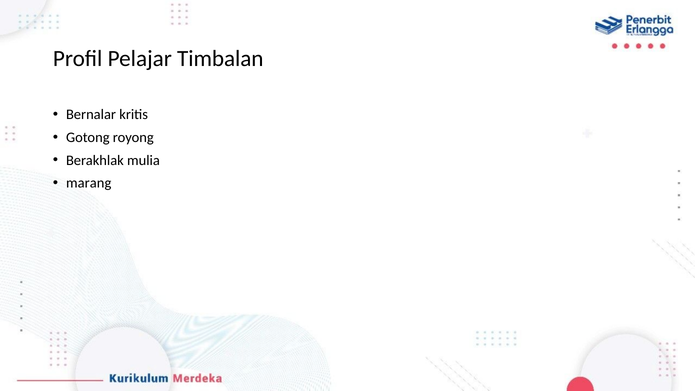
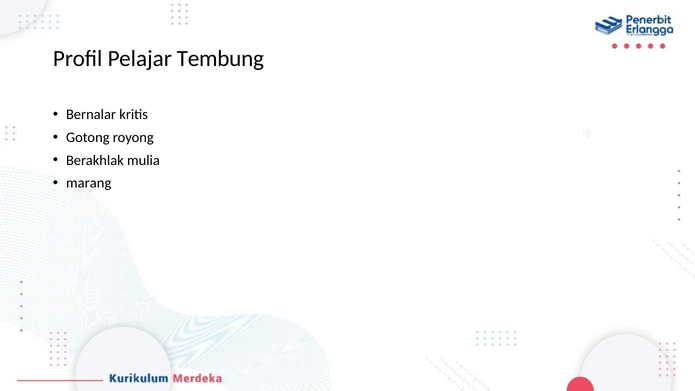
Timbalan: Timbalan -> Tembung
